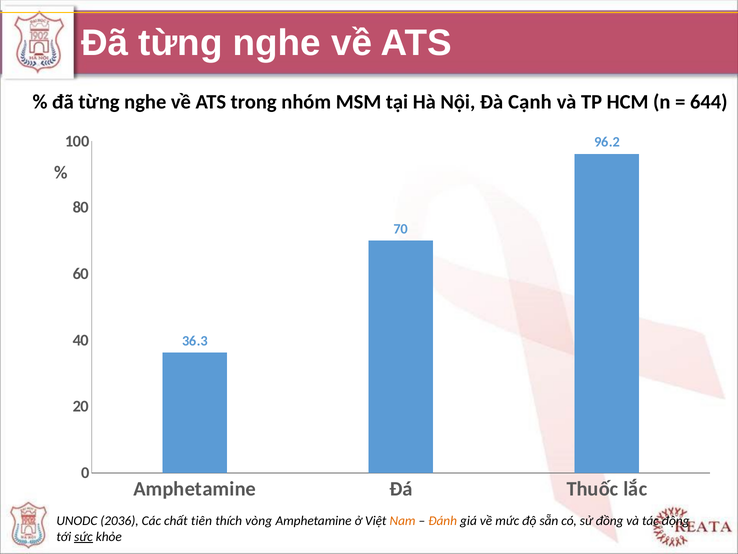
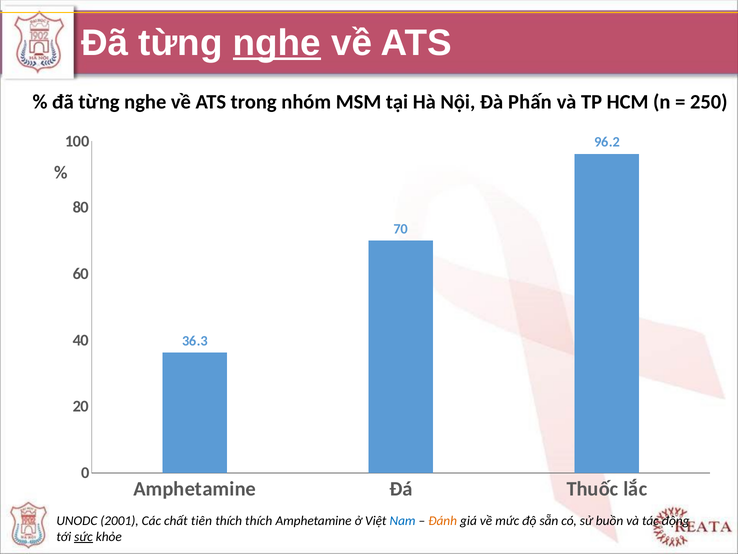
nghe at (277, 43) underline: none -> present
Cạnh: Cạnh -> Phấn
644: 644 -> 250
2036: 2036 -> 2001
thích vòng: vòng -> thích
Nam colour: orange -> blue
đồng: đồng -> buồn
